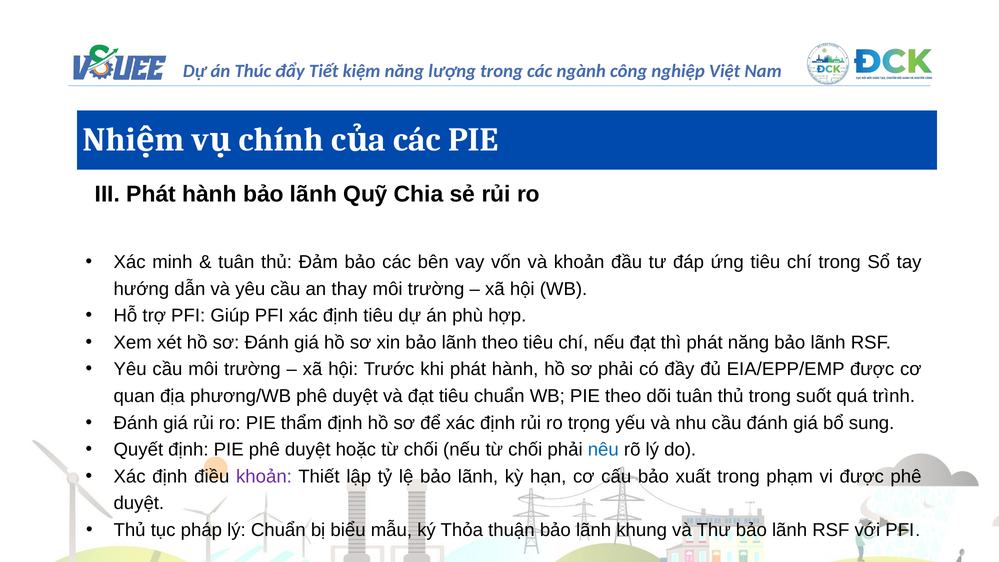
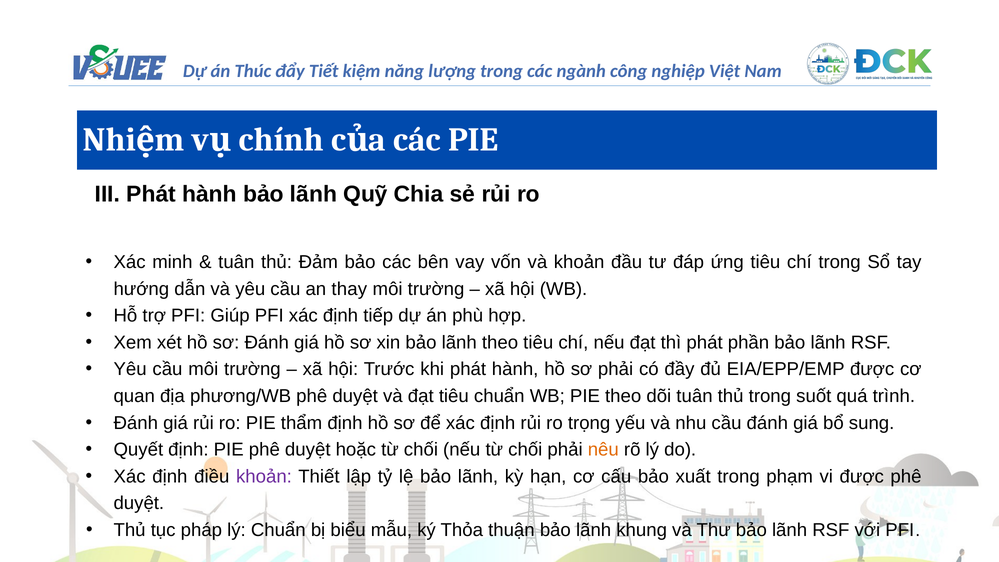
định tiêu: tiêu -> tiếp
phát năng: năng -> phần
nêu colour: blue -> orange
